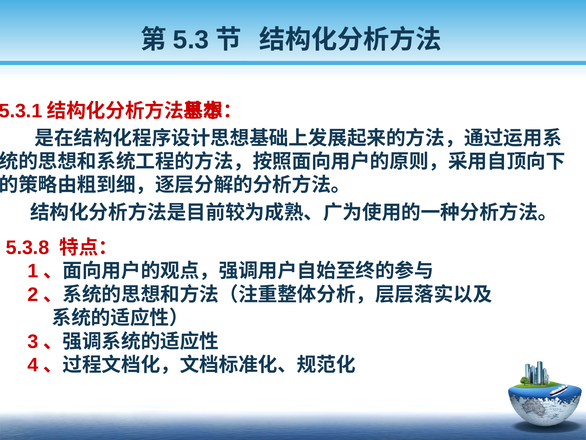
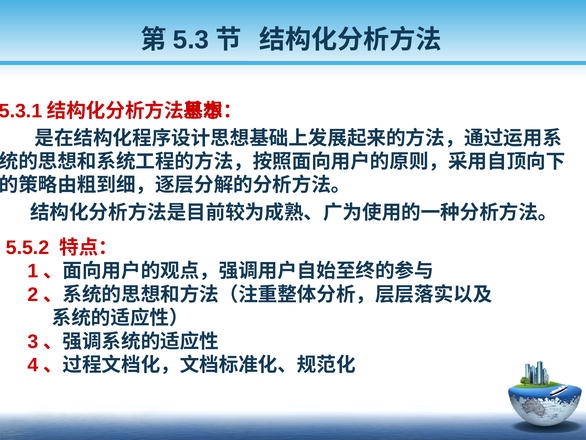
5.3.8: 5.3.8 -> 5.5.2
